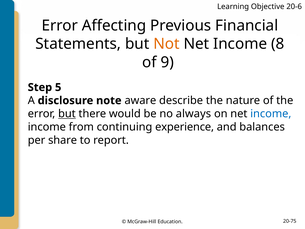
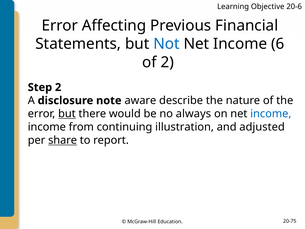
Not colour: orange -> blue
8: 8 -> 6
of 9: 9 -> 2
Step 5: 5 -> 2
experience: experience -> illustration
balances: balances -> adjusted
share underline: none -> present
